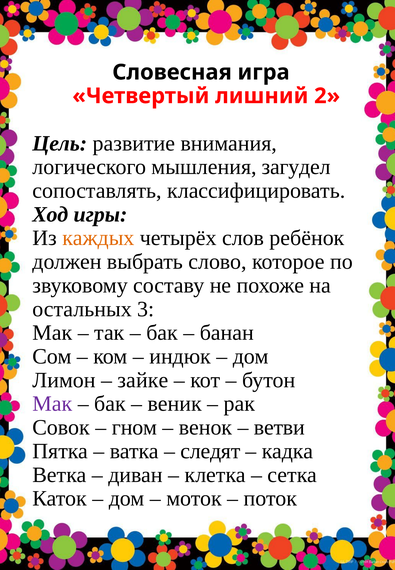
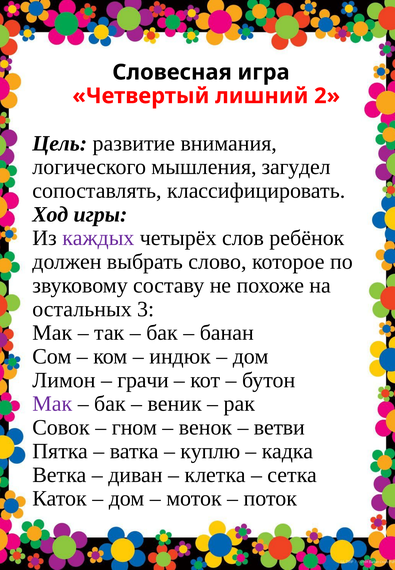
каждых colour: orange -> purple
зайке: зайке -> грачи
следят: следят -> куплю
